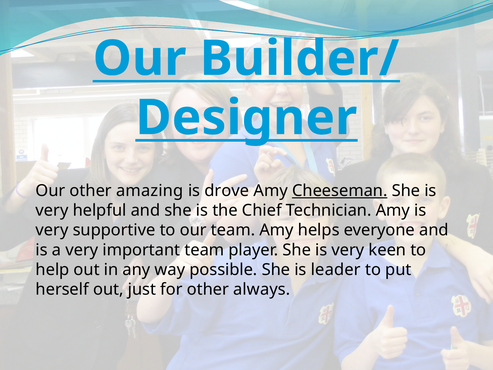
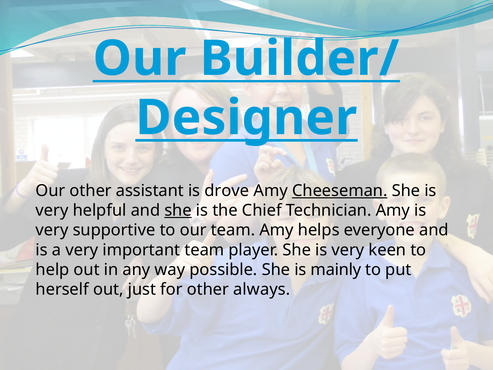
amazing: amazing -> assistant
she at (178, 210) underline: none -> present
leader: leader -> mainly
